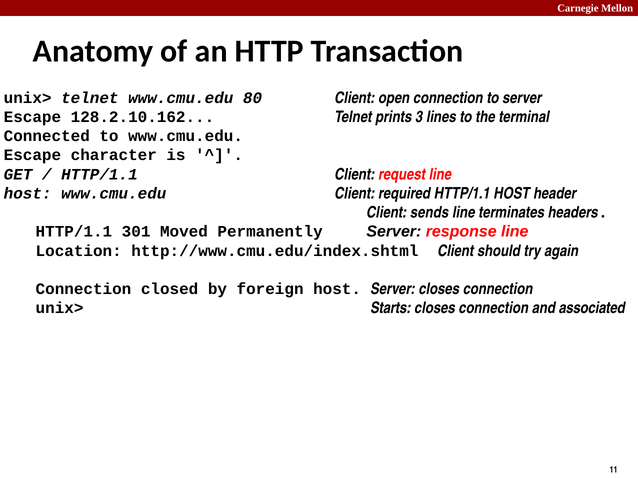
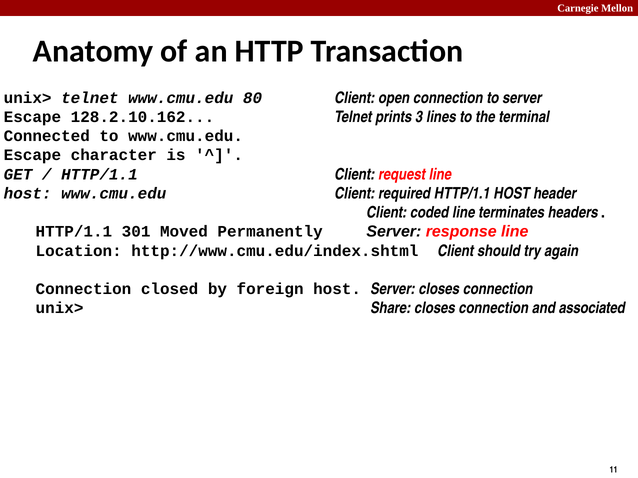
sends: sends -> coded
Starts: Starts -> Share
